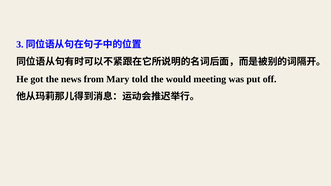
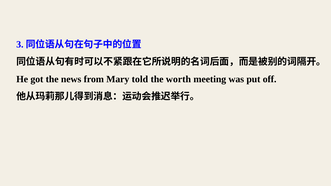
would: would -> worth
